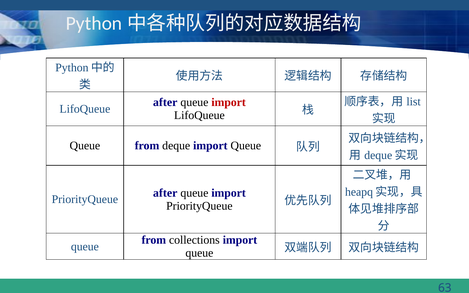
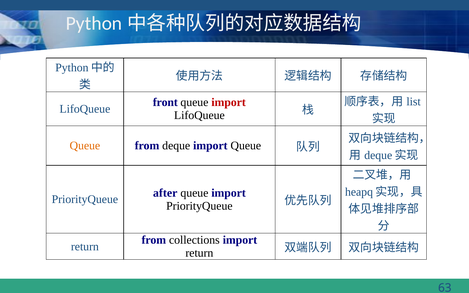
after at (165, 102): after -> front
Queue at (85, 146) colour: black -> orange
queue at (85, 247): queue -> return
queue at (199, 253): queue -> return
